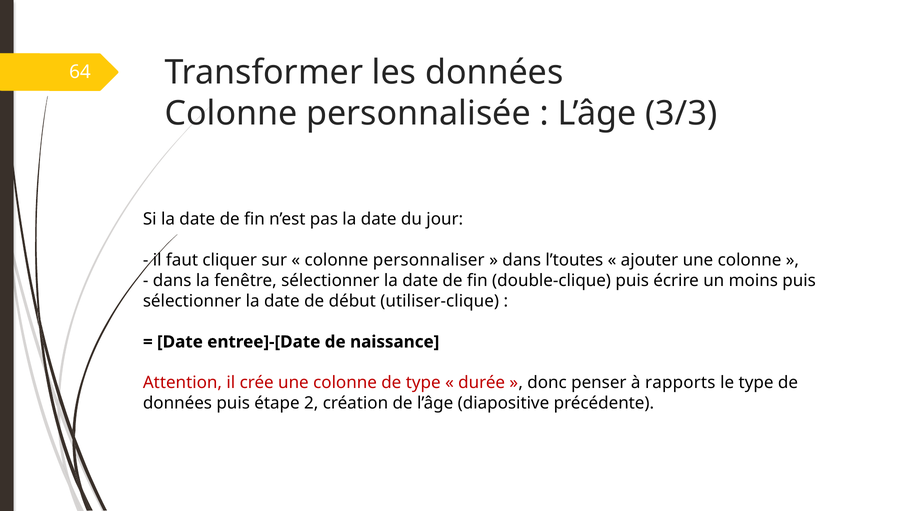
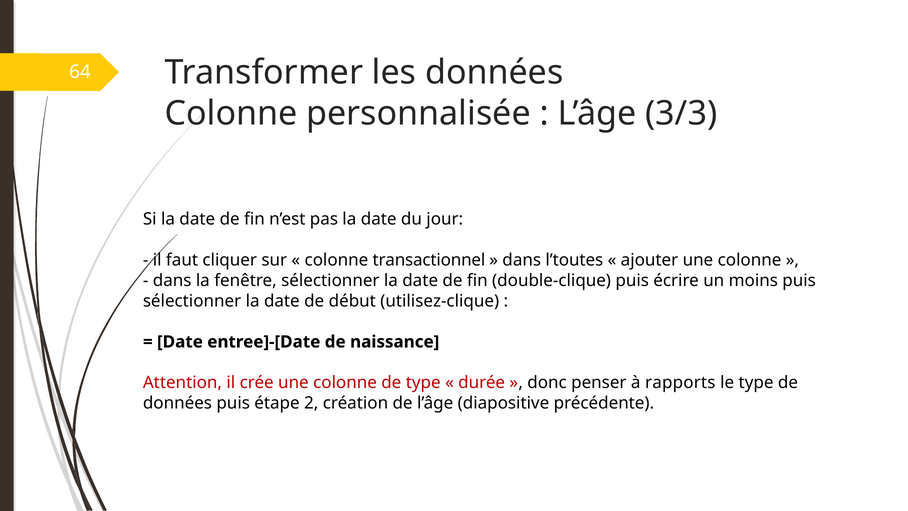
personnaliser: personnaliser -> transactionnel
utiliser-clique: utiliser-clique -> utilisez-clique
